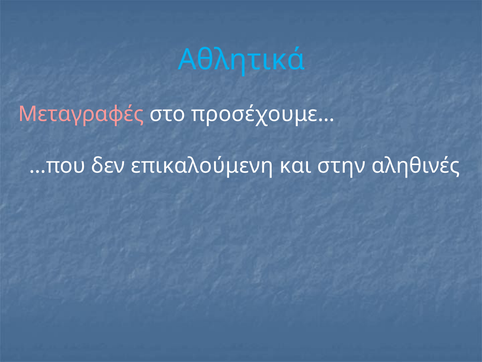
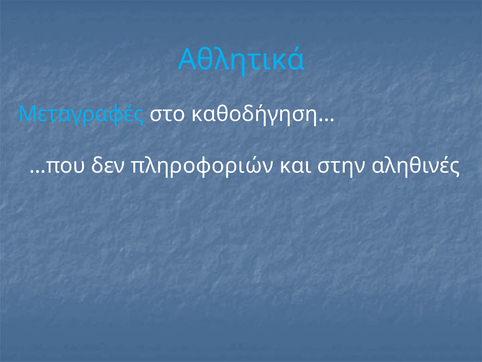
Μεταγραφές colour: pink -> light blue
προσέχουμε…: προσέχουμε… -> καθοδήγηση…
επικαλούμενη: επικαλούμενη -> πληροφοριών
